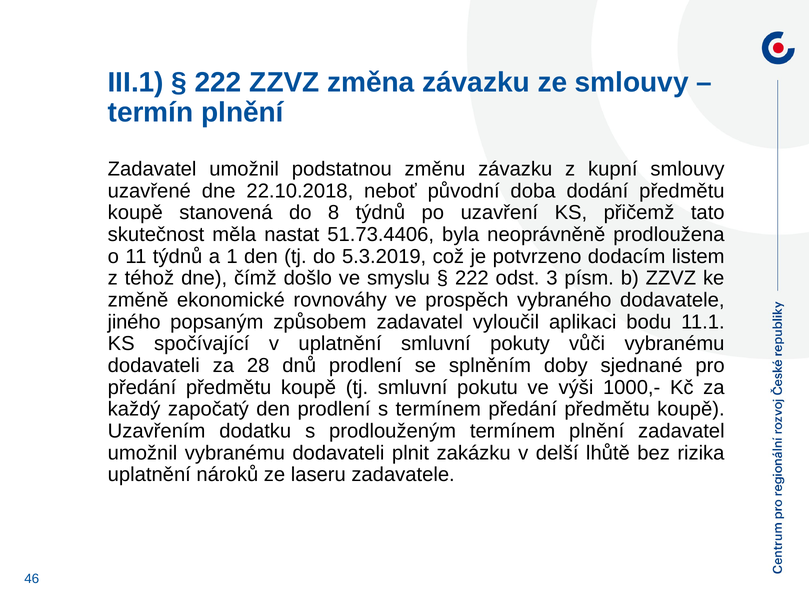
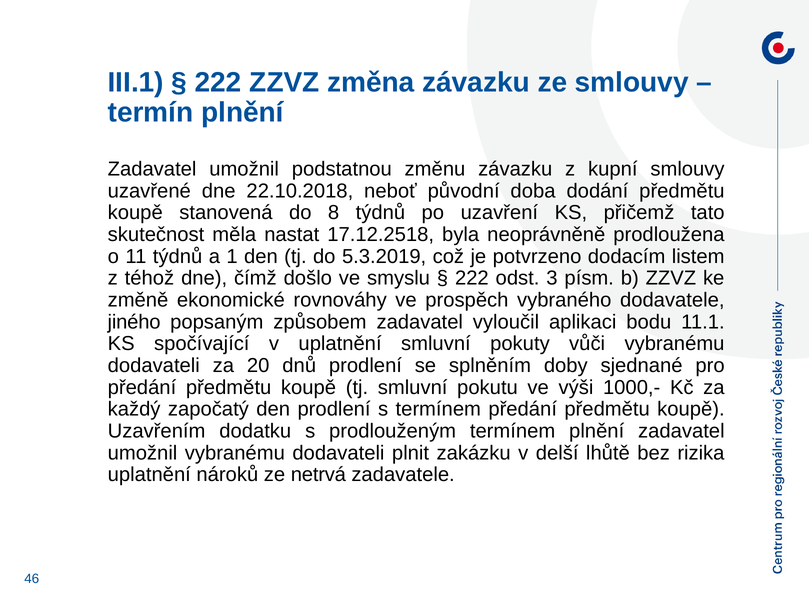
51.73.4406: 51.73.4406 -> 17.12.2518
28: 28 -> 20
laseru: laseru -> netrvá
